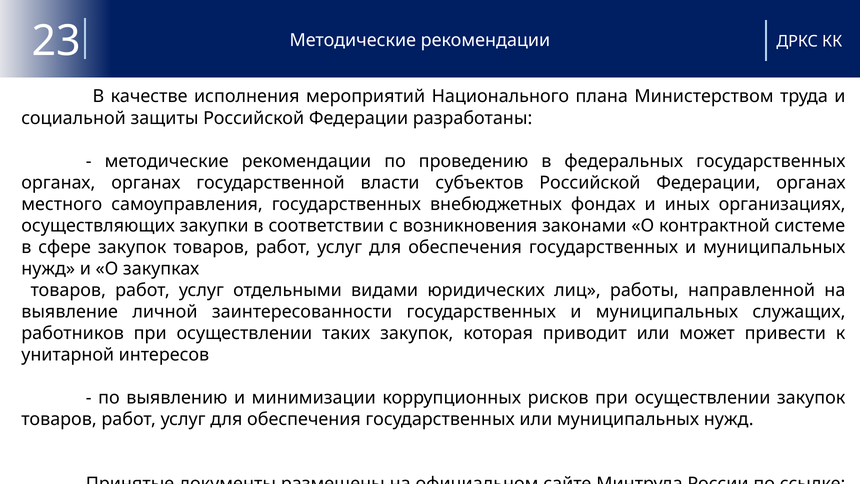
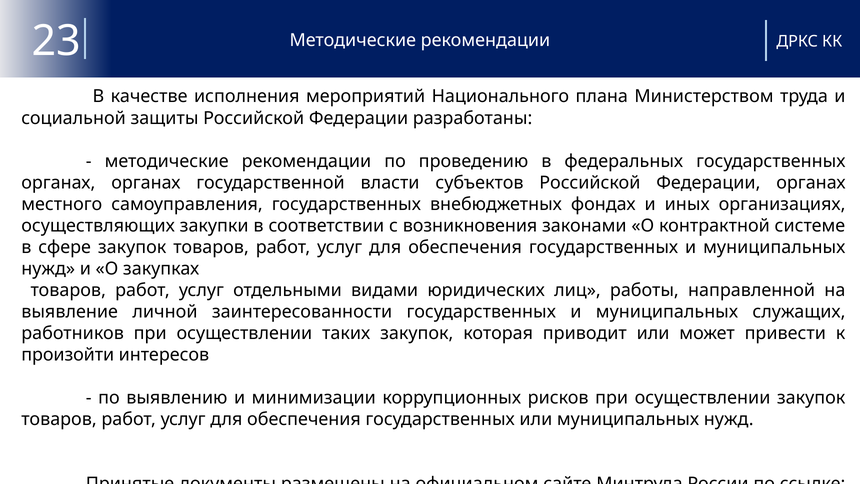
унитарной: унитарной -> произойти
